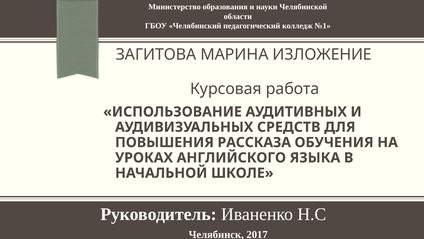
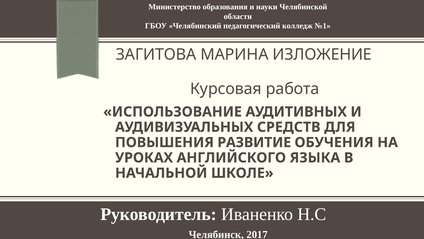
РАССКАЗА: РАССКАЗА -> РАЗВИТИЕ
